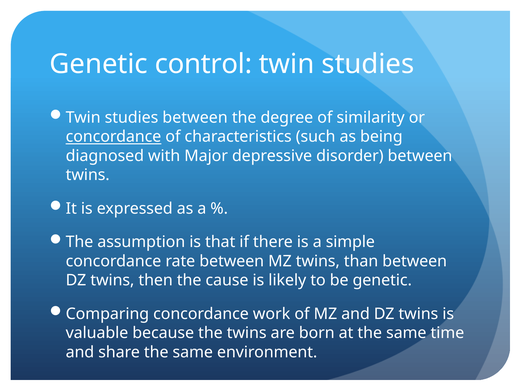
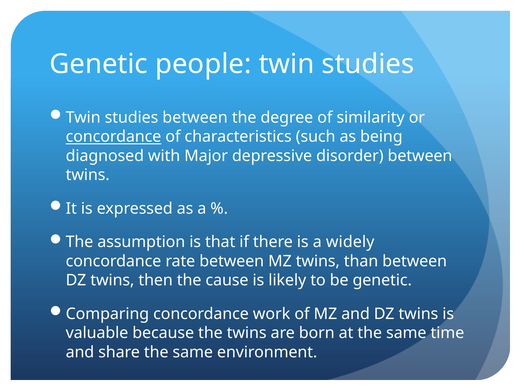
control: control -> people
simple: simple -> widely
